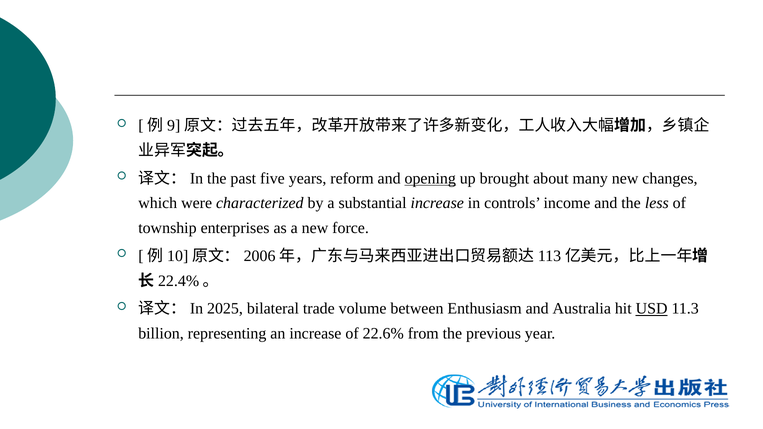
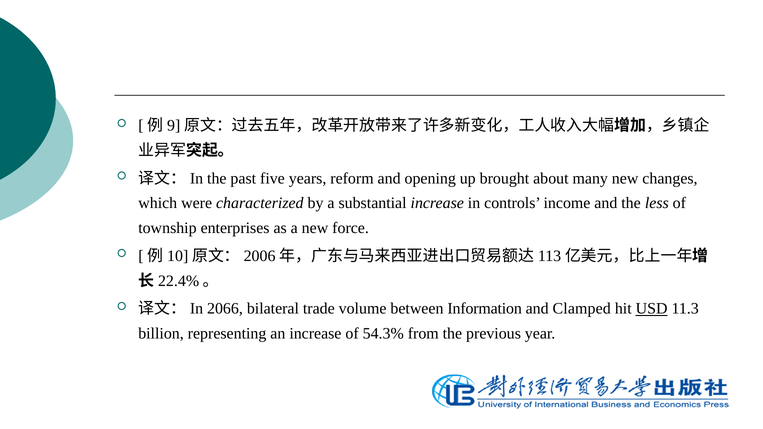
opening underline: present -> none
2025: 2025 -> 2066
Enthusiasm: Enthusiasm -> Information
Australia: Australia -> Clamped
22.6%: 22.6% -> 54.3%
